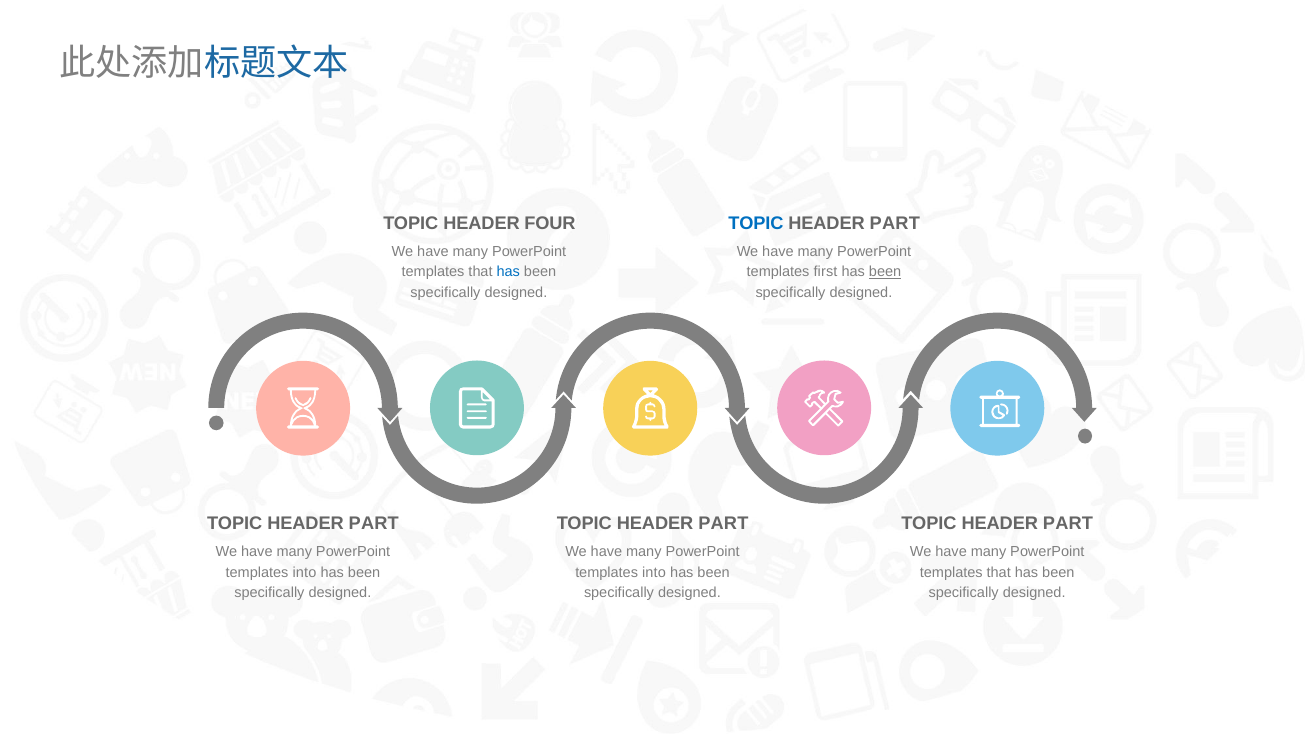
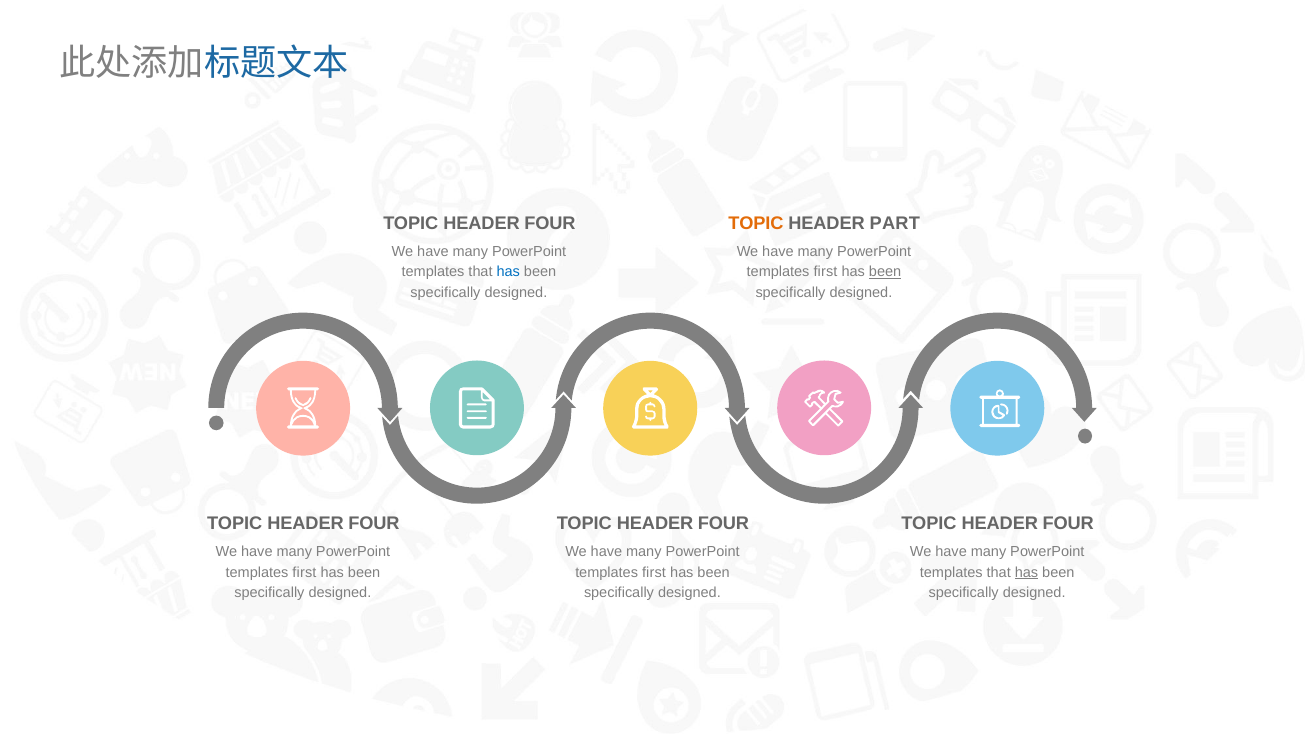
TOPIC at (756, 223) colour: blue -> orange
PART at (374, 523): PART -> FOUR
PART at (723, 523): PART -> FOUR
PART at (1068, 523): PART -> FOUR
into at (304, 572): into -> first
into at (654, 572): into -> first
has at (1026, 572) underline: none -> present
